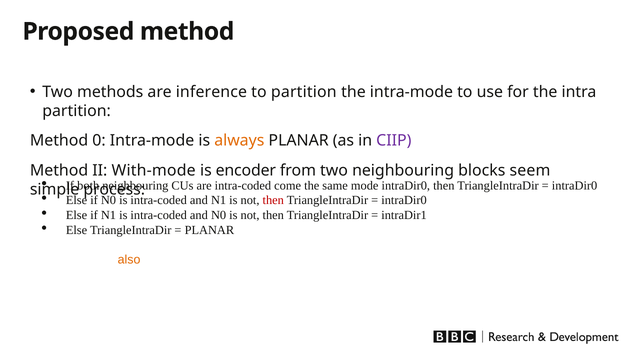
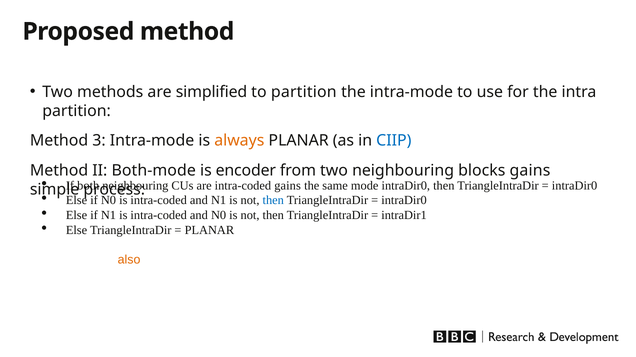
inference: inference -> simplified
0: 0 -> 3
CIIP colour: purple -> blue
With-mode: With-mode -> Both-mode
blocks seem: seem -> gains
intra-coded come: come -> gains
then at (273, 201) colour: red -> blue
